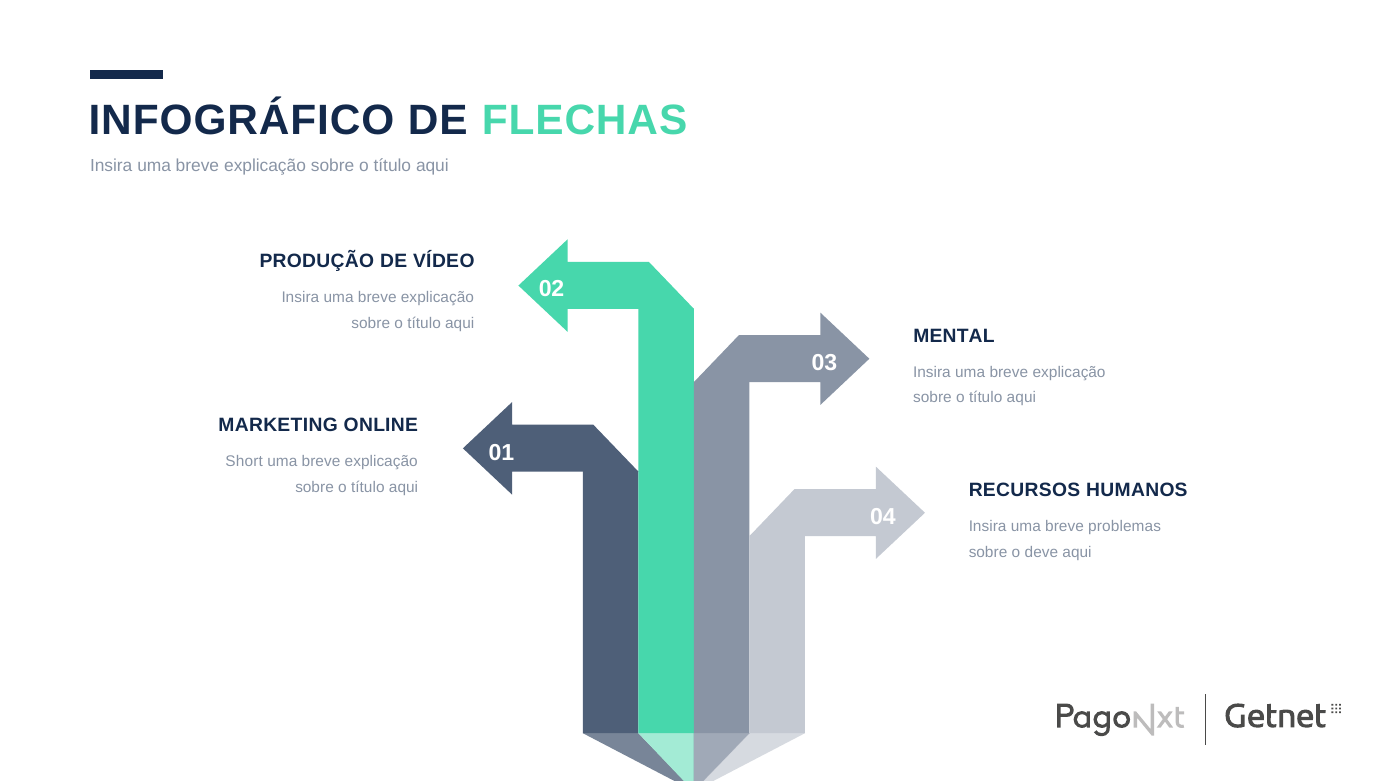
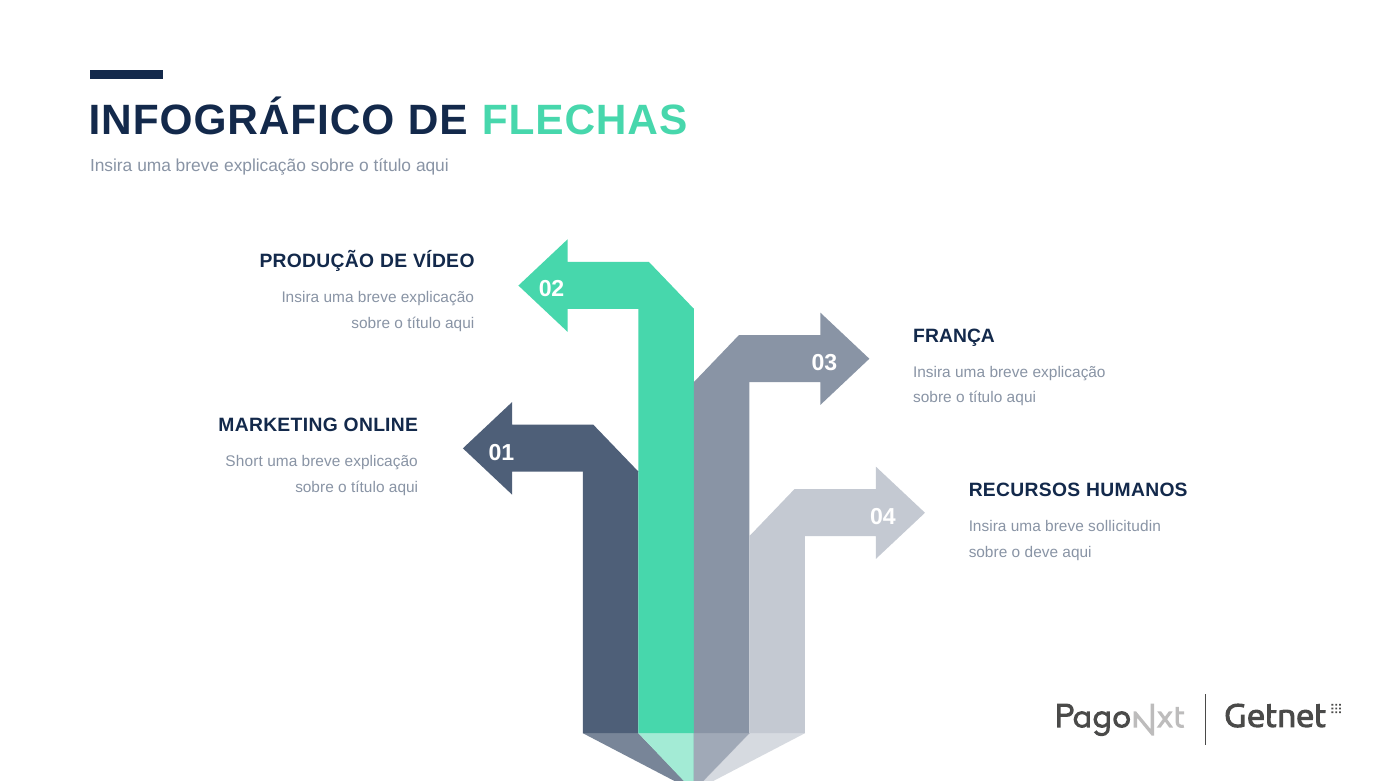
MENTAL: MENTAL -> FRANÇA
problemas: problemas -> sollicitudin
